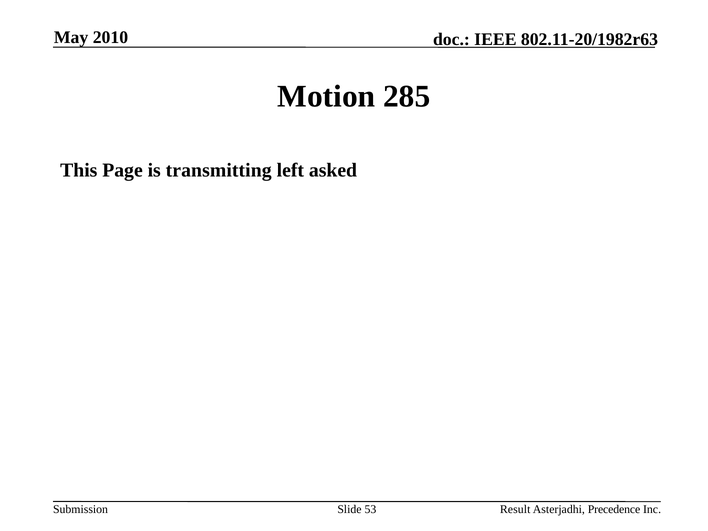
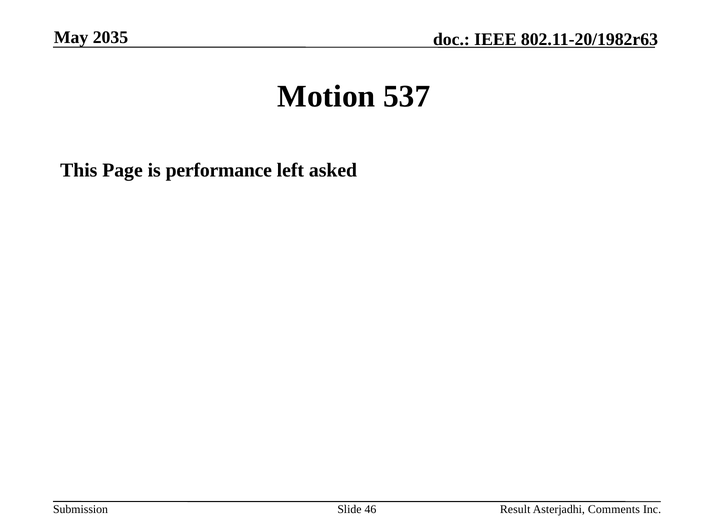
2010: 2010 -> 2035
285: 285 -> 537
transmitting: transmitting -> performance
53: 53 -> 46
Precedence: Precedence -> Comments
